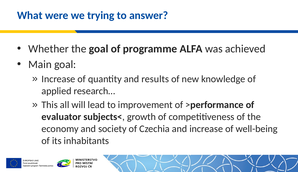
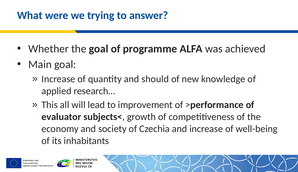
results: results -> should
